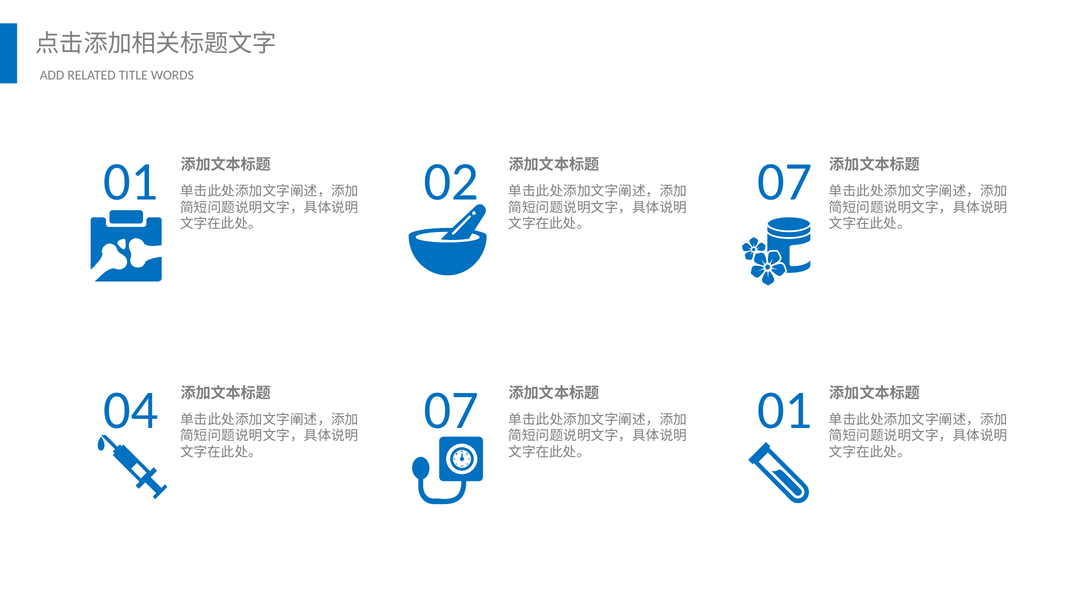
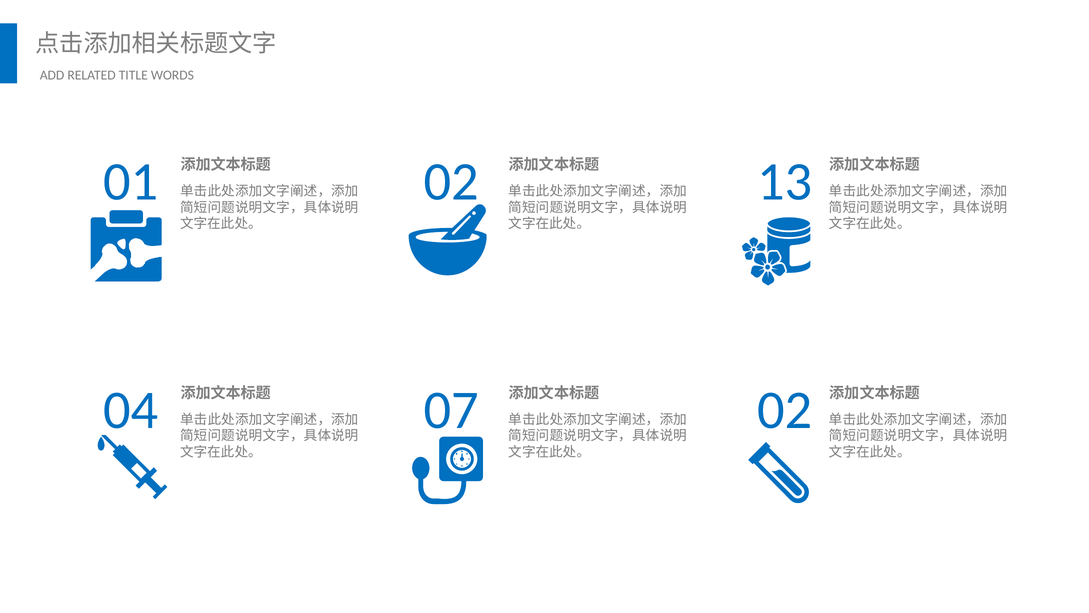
07 at (785, 182): 07 -> 13
01 at (785, 410): 01 -> 02
